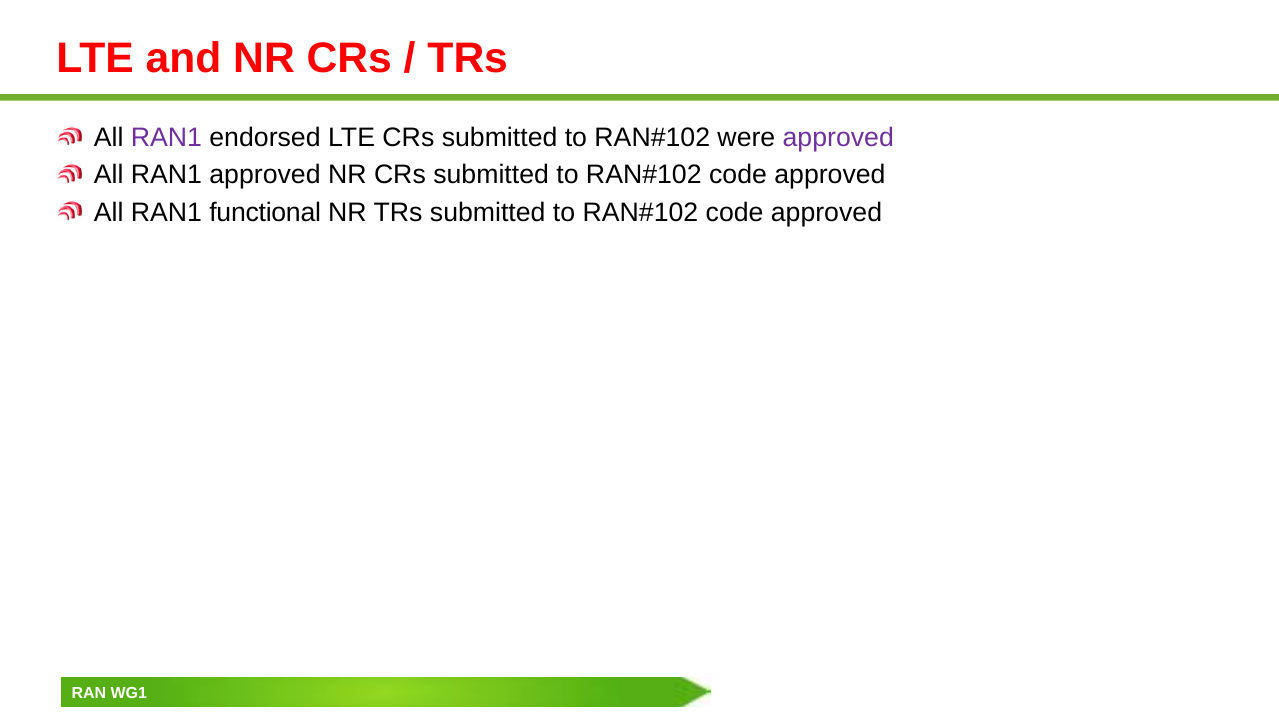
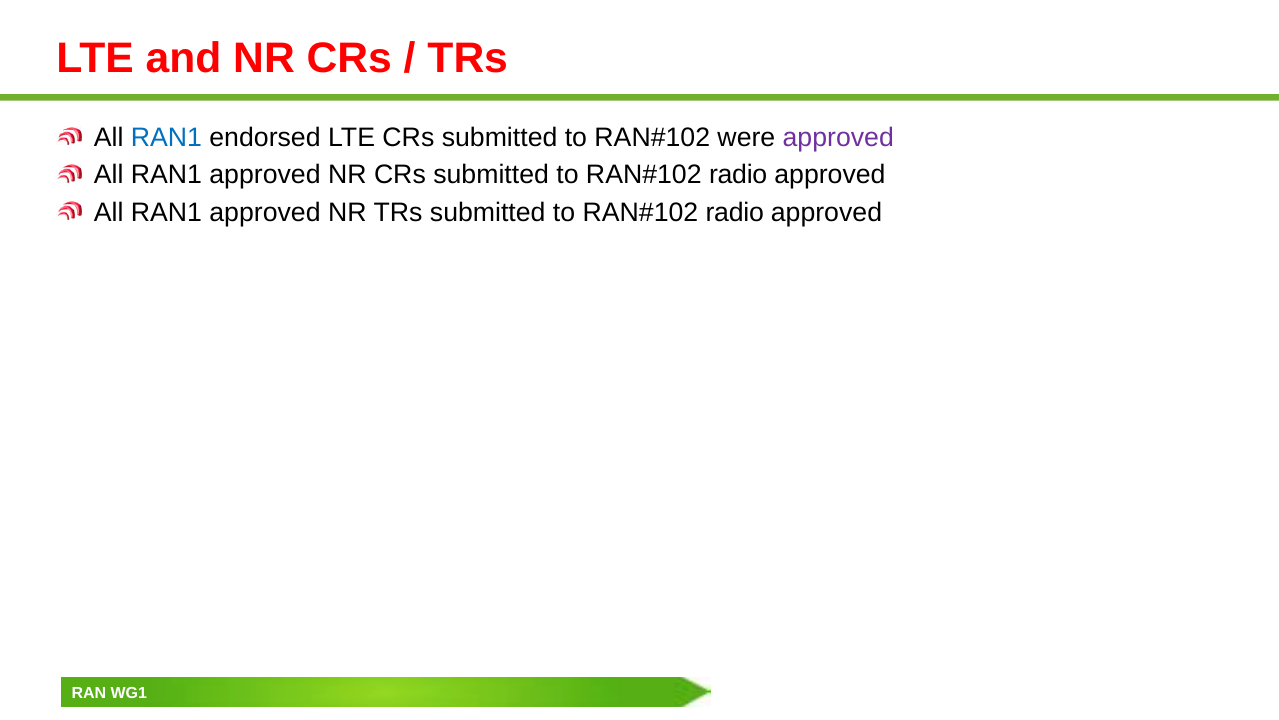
RAN1 at (166, 137) colour: purple -> blue
code at (738, 175): code -> radio
functional at (265, 212): functional -> approved
code at (735, 212): code -> radio
